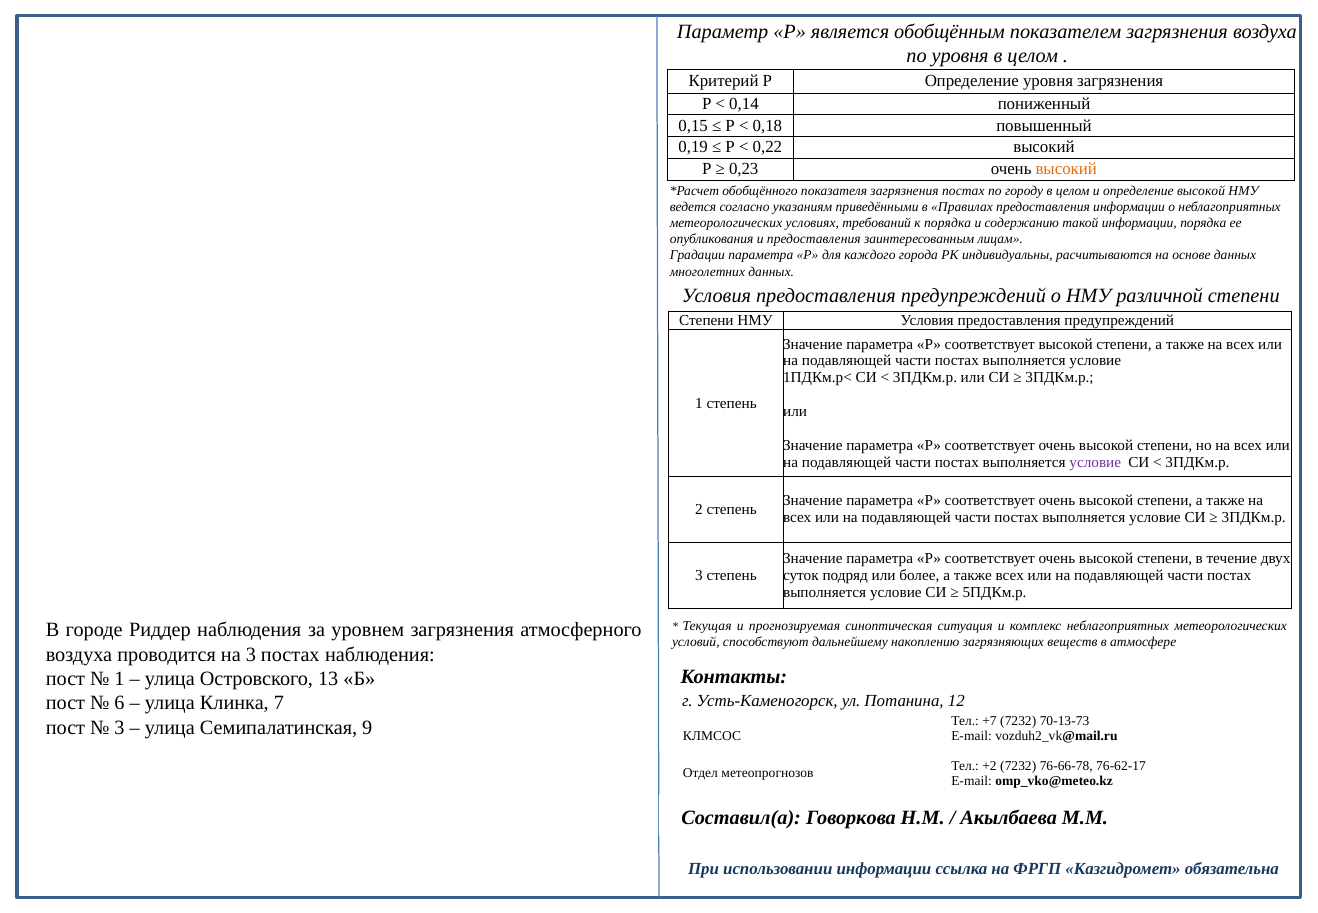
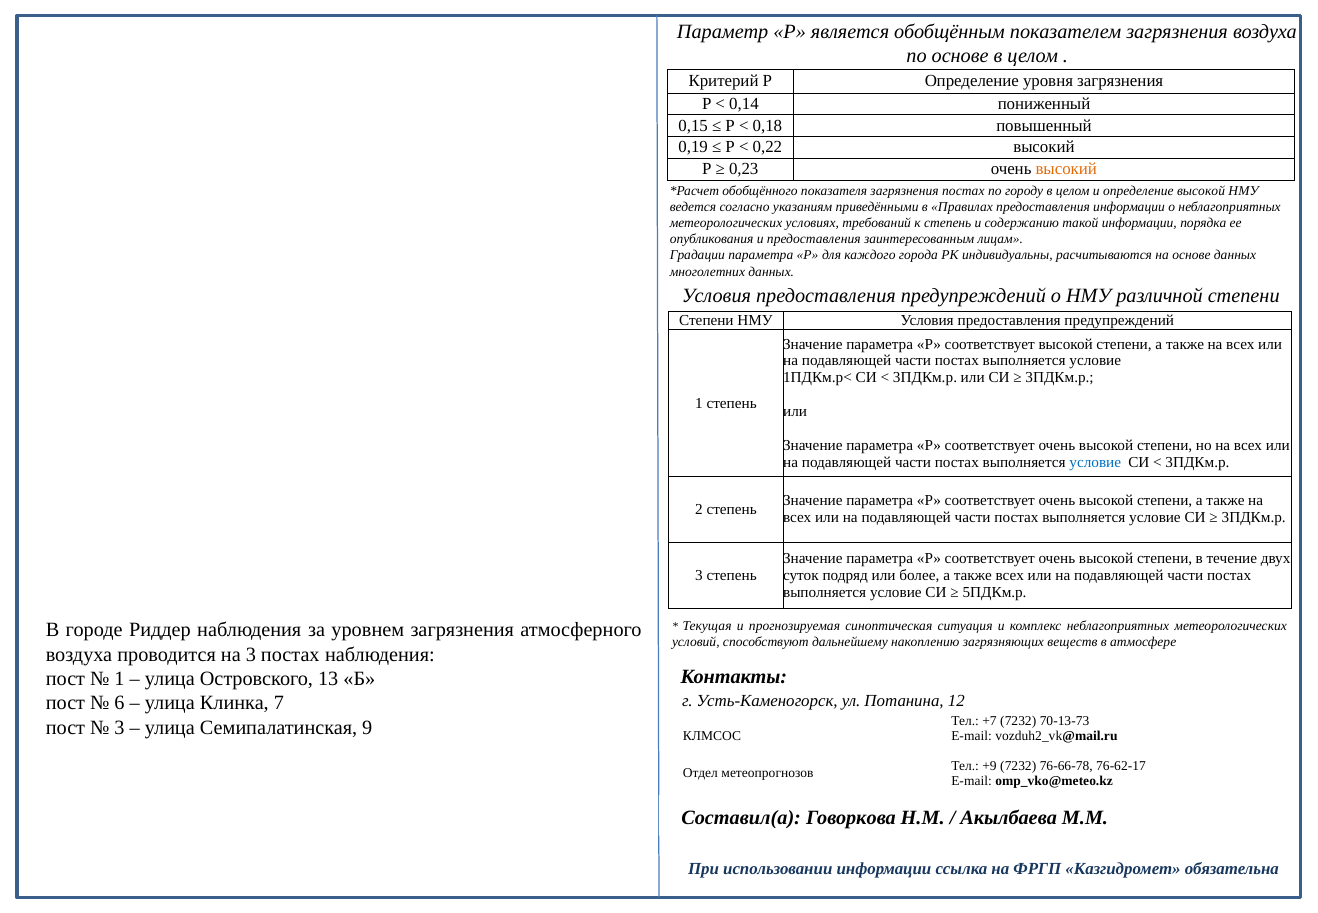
по уровня: уровня -> основе
к порядка: порядка -> степень
условие at (1095, 462) colour: purple -> blue
+2: +2 -> +9
